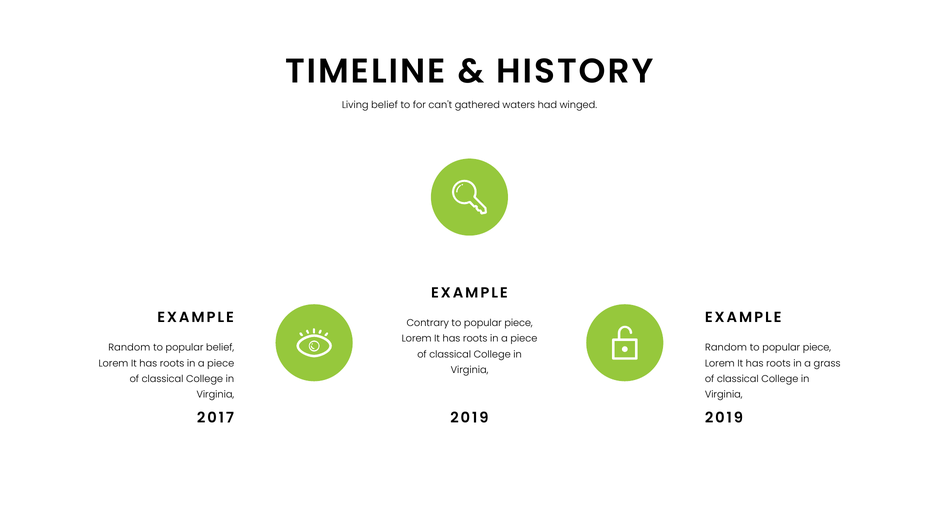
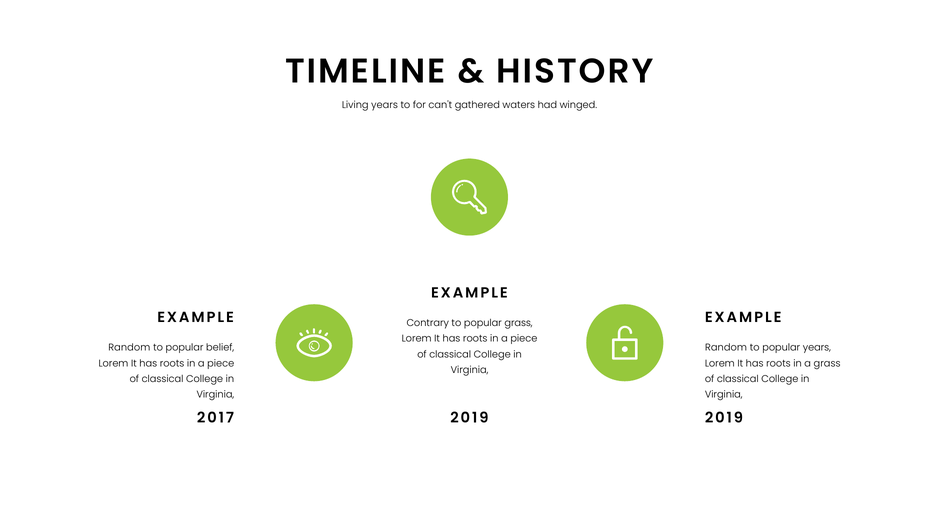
Living belief: belief -> years
Contrary to popular piece: piece -> grass
piece at (817, 348): piece -> years
